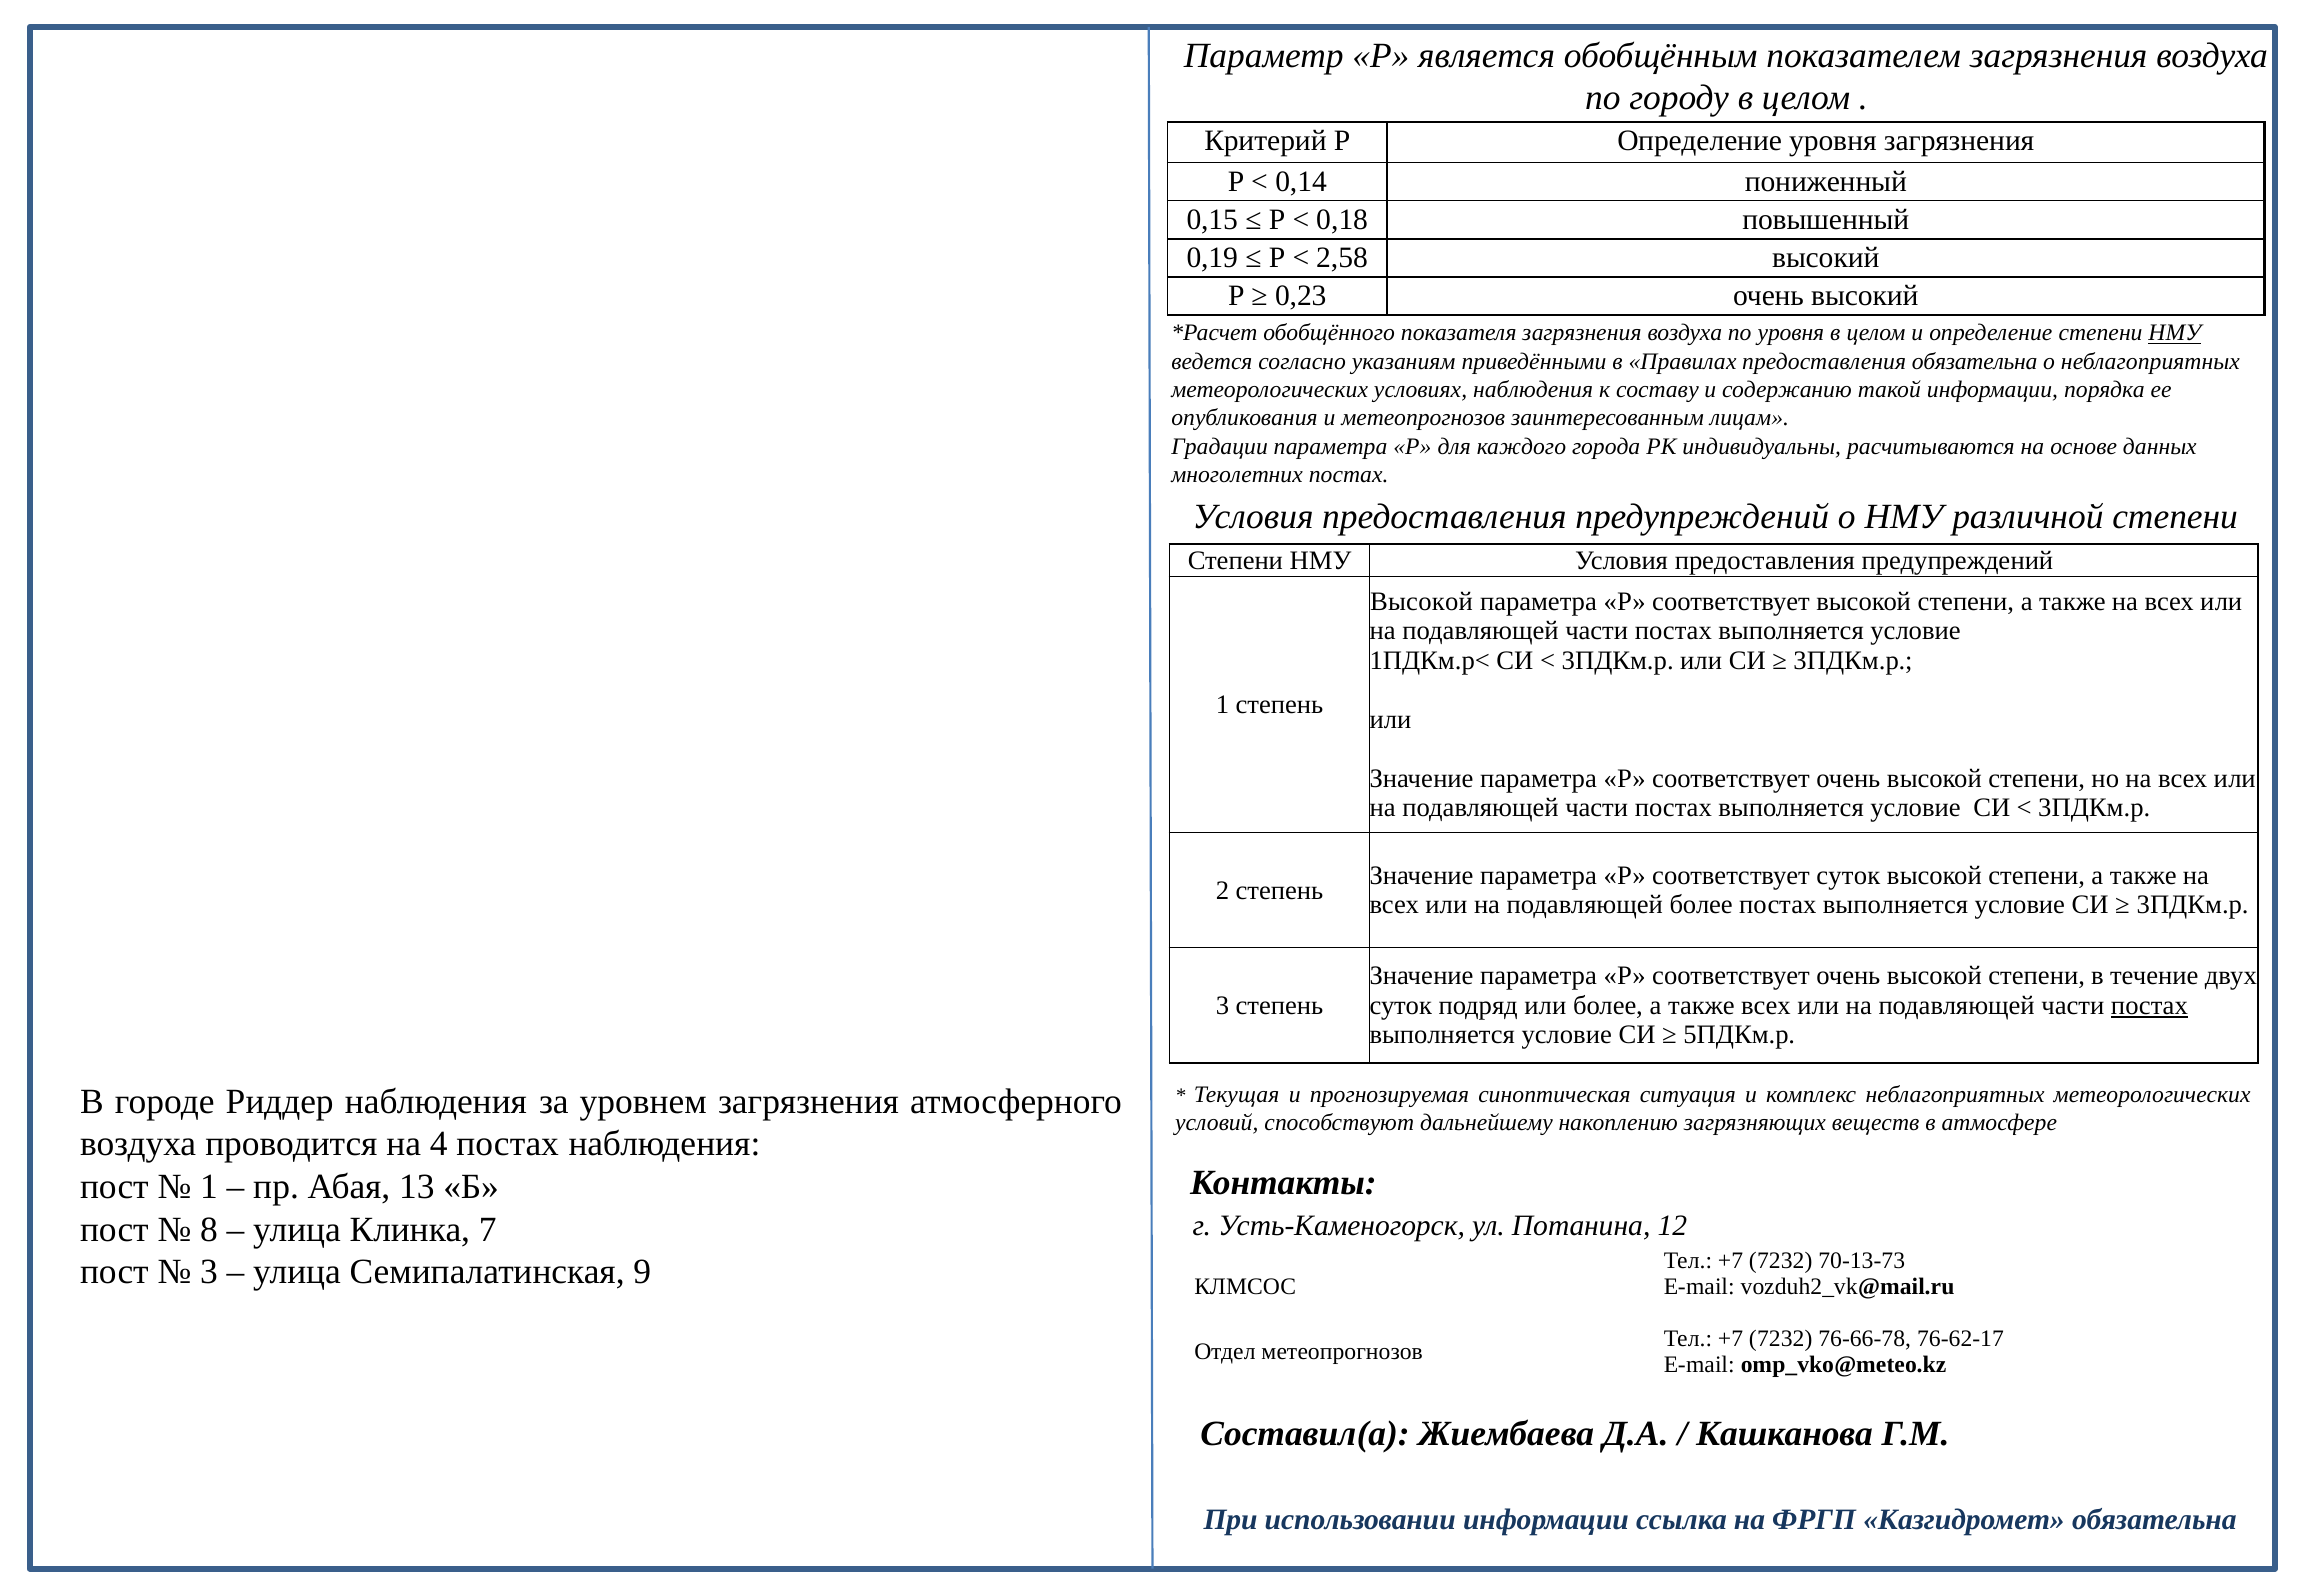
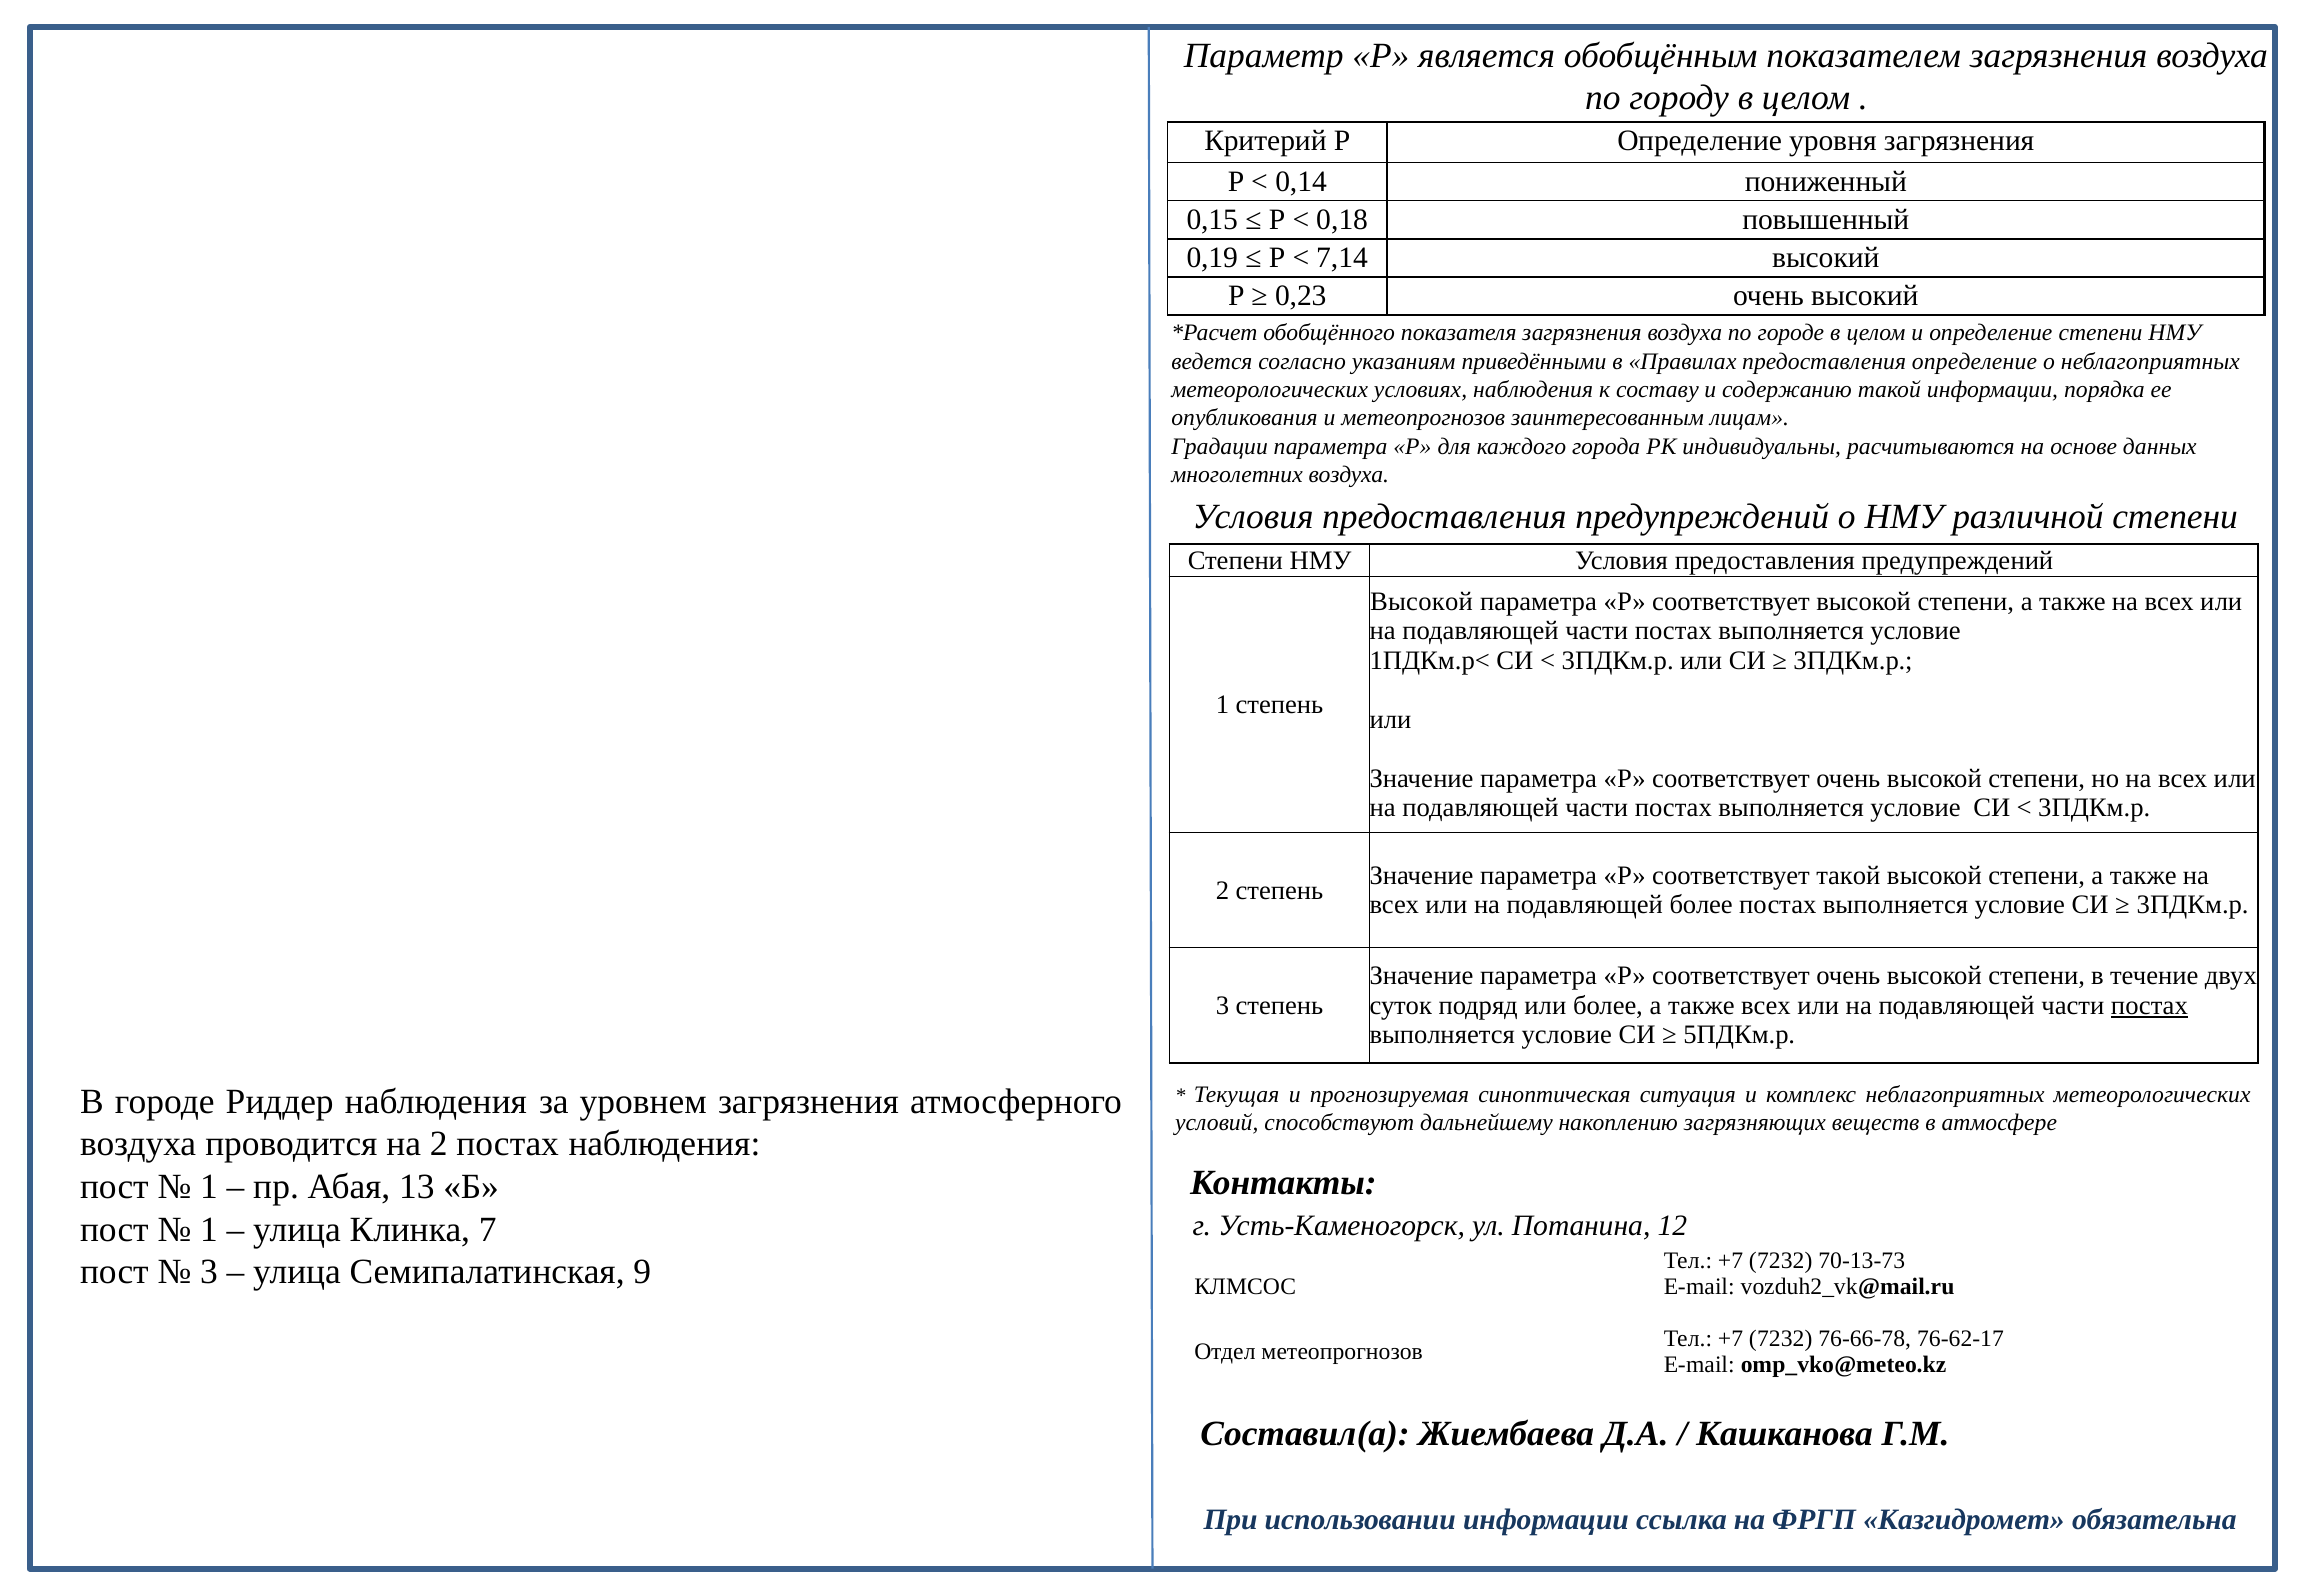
2,58: 2,58 -> 7,14
по уровня: уровня -> городе
НМУ at (2175, 333) underline: present -> none
предоставления обязательна: обязательна -> определение
многолетних постах: постах -> воздуха
соответствует суток: суток -> такой
на 4: 4 -> 2
8 at (209, 1229): 8 -> 1
